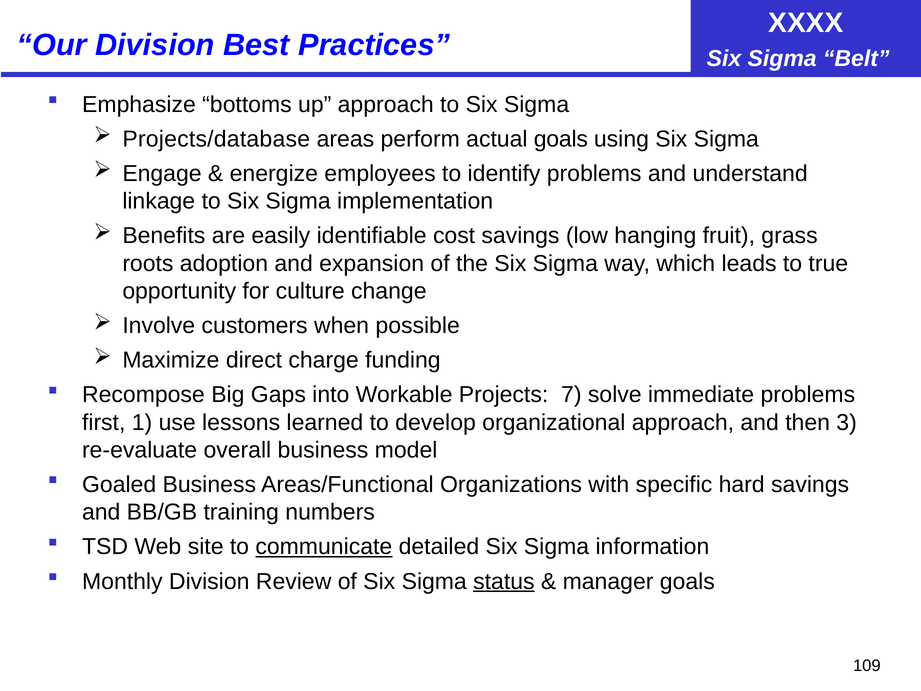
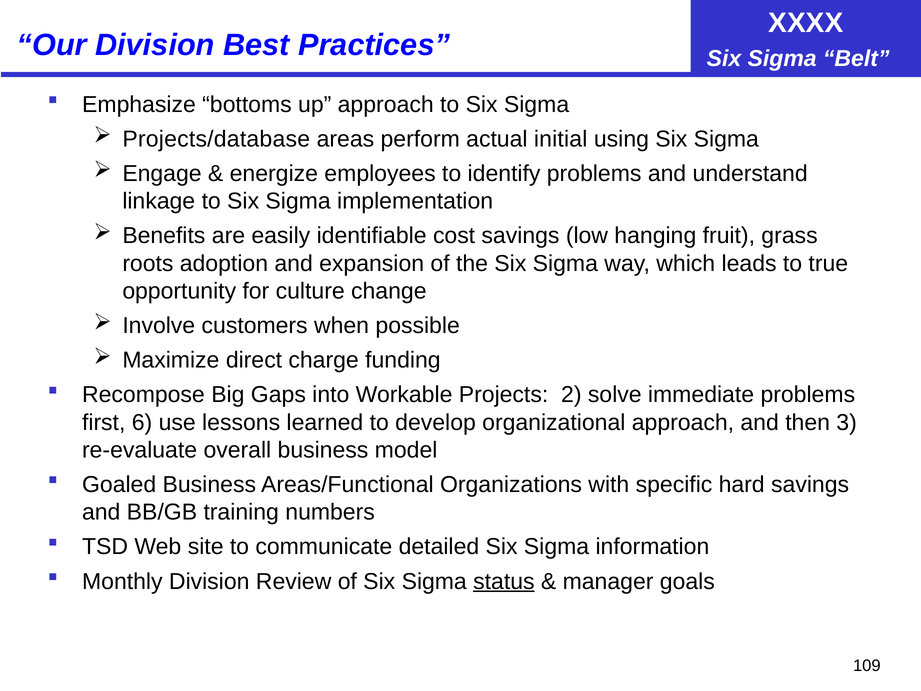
actual goals: goals -> initial
7: 7 -> 2
1: 1 -> 6
communicate underline: present -> none
